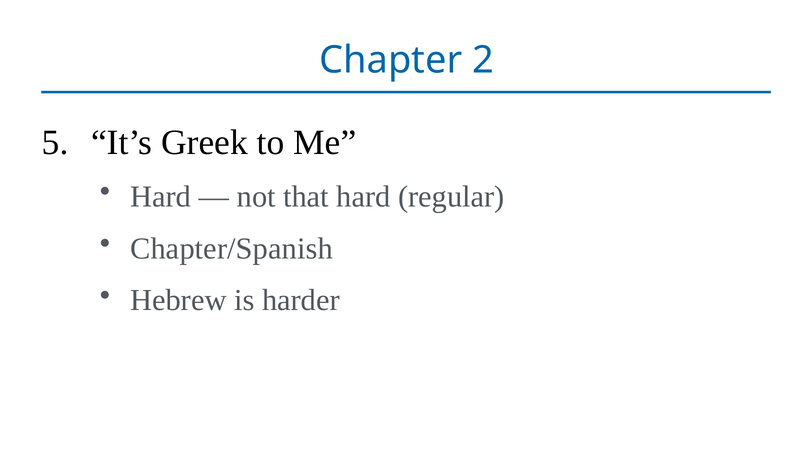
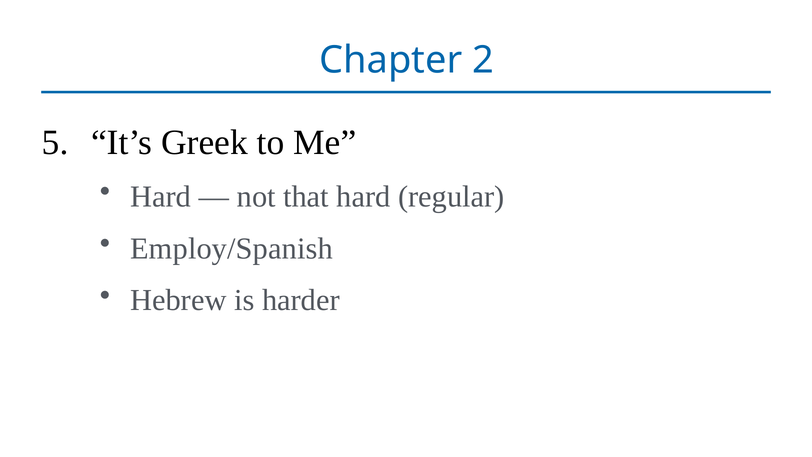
Chapter/Spanish: Chapter/Spanish -> Employ/Spanish
